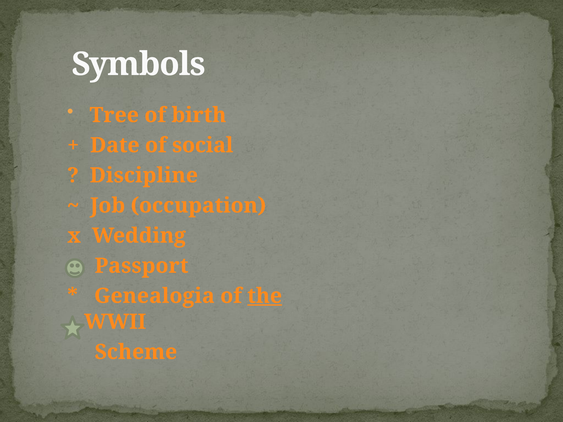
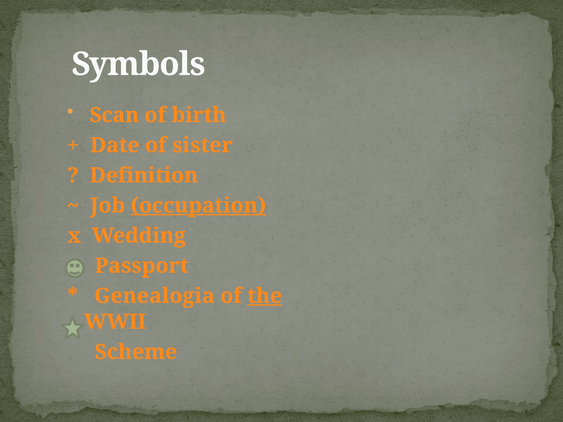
Tree: Tree -> Scan
social: social -> sister
Discipline: Discipline -> Definition
occupation underline: none -> present
